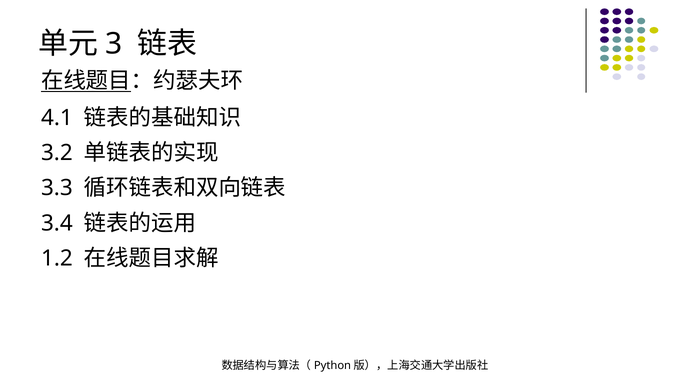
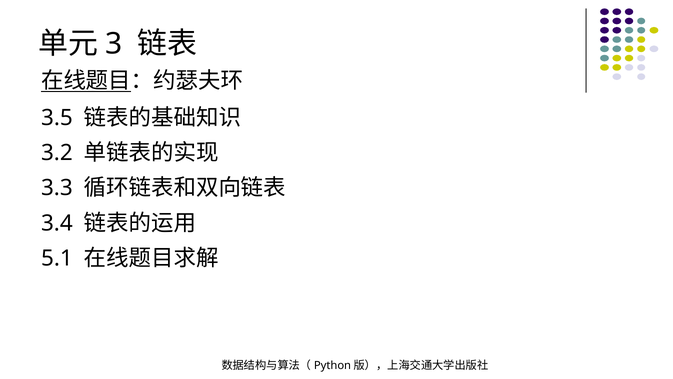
4.1: 4.1 -> 3.5
1.2: 1.2 -> 5.1
